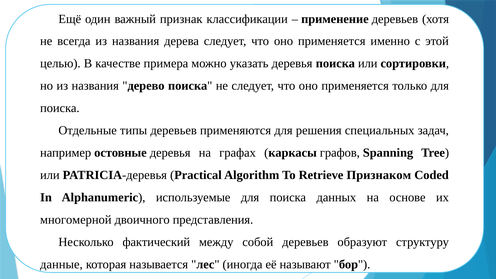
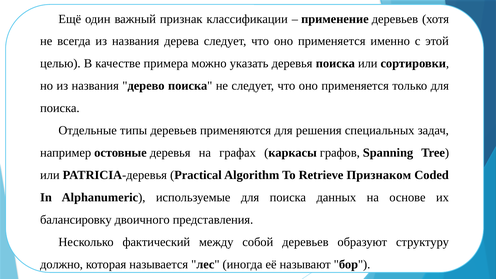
многомерной: многомерной -> балансировку
данные: данные -> должно
